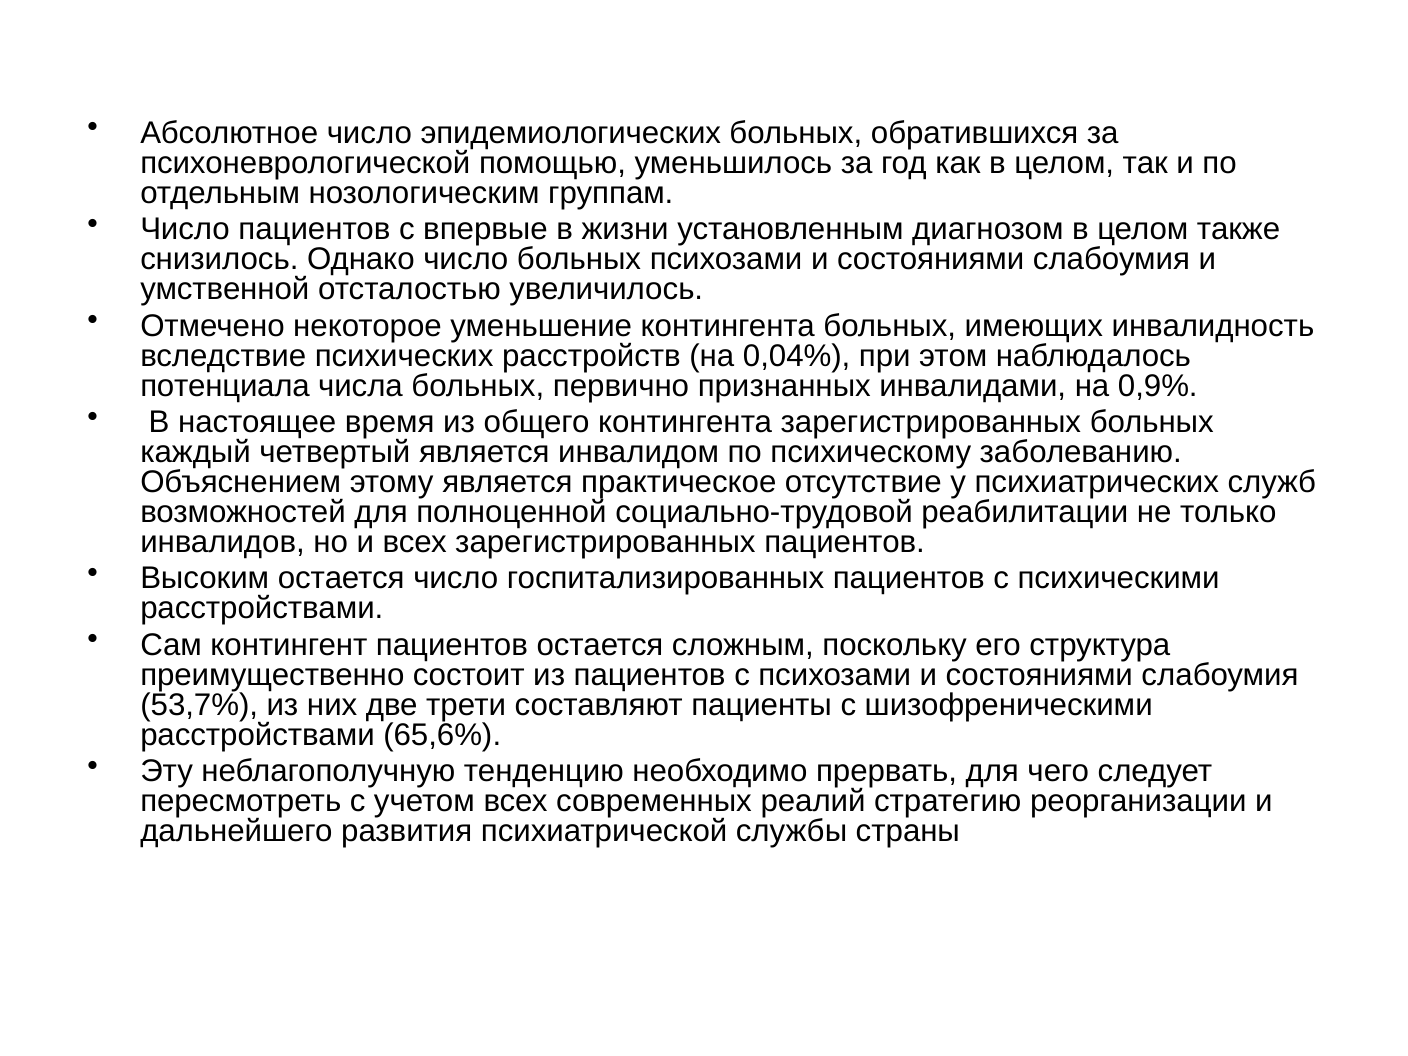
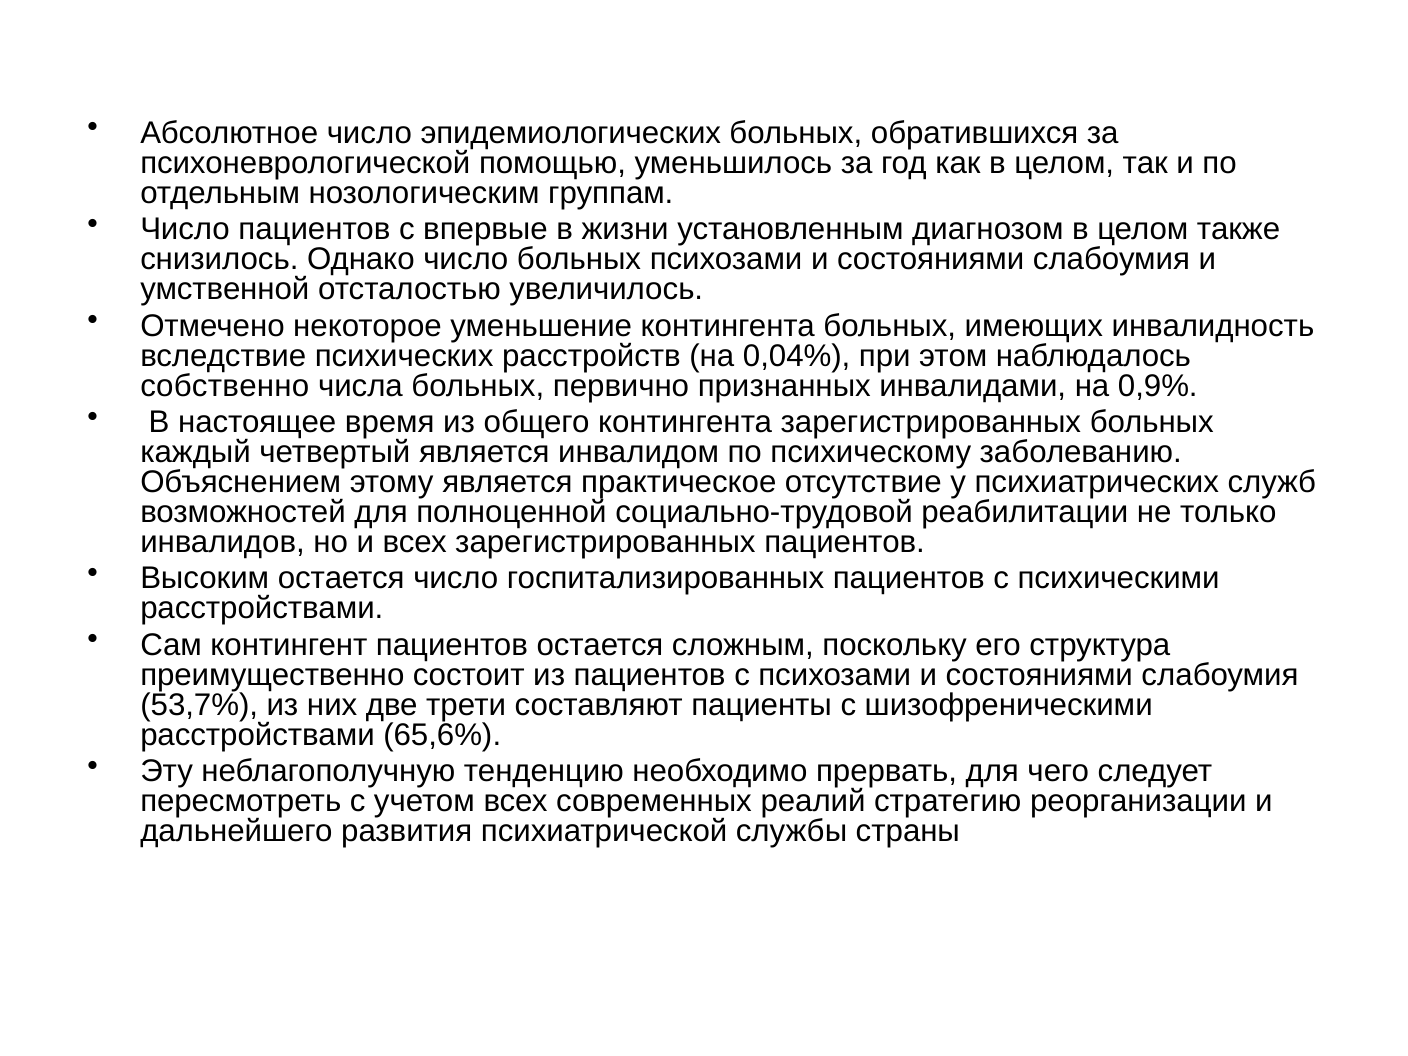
потенциала: потенциала -> собственно
